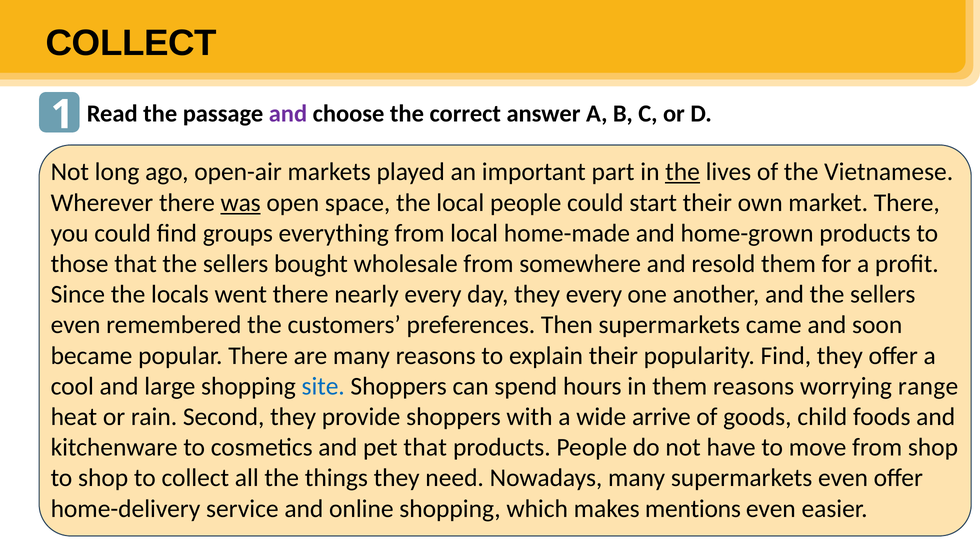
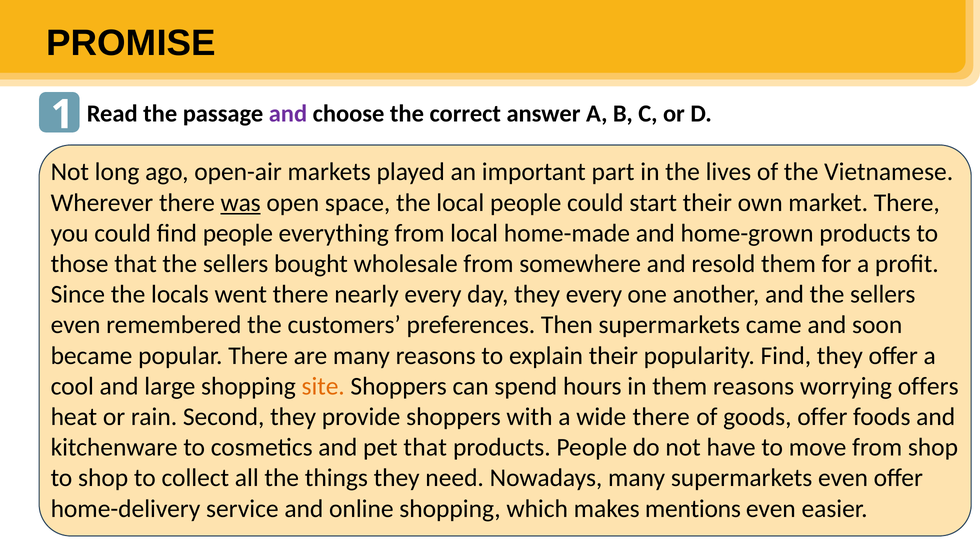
COLLECT at (131, 43): COLLECT -> PROMISE
the at (683, 172) underline: present -> none
find groups: groups -> people
site colour: blue -> orange
range: range -> offers
wide arrive: arrive -> there
goods child: child -> offer
